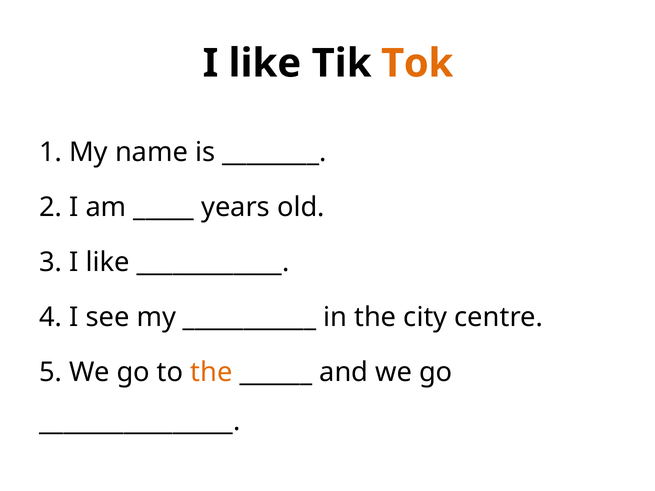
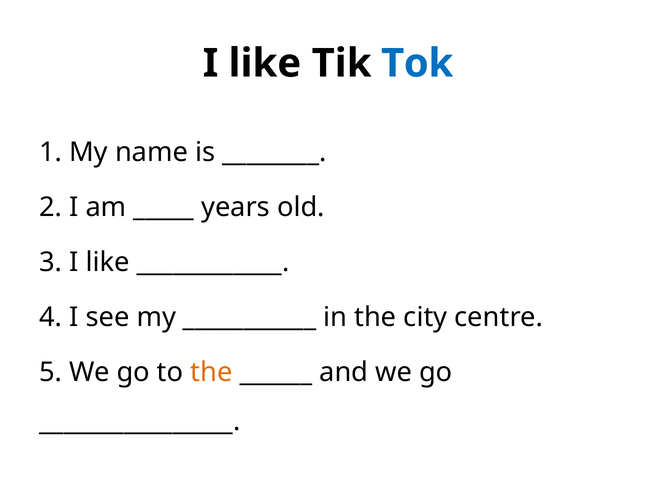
Tok colour: orange -> blue
